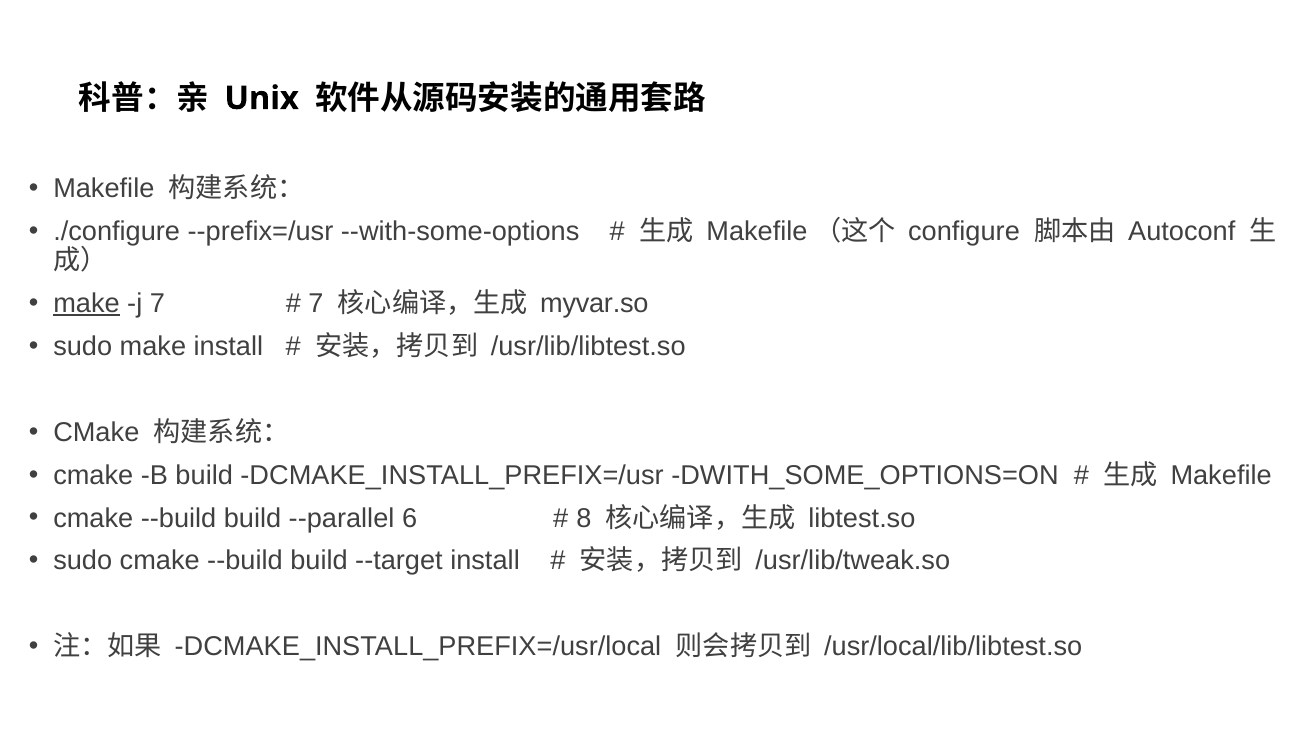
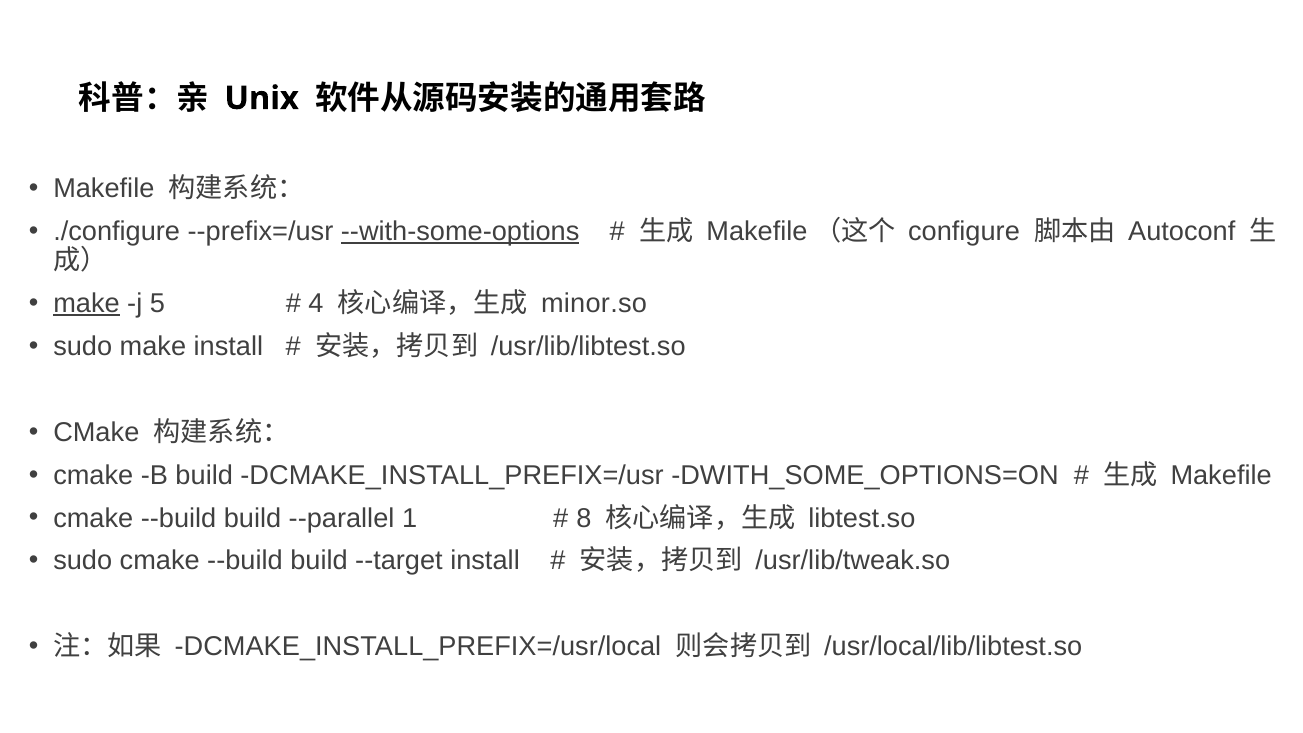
--with-some-options underline: none -> present
j 7: 7 -> 5
7 at (316, 304): 7 -> 4
myvar.so: myvar.so -> minor.so
6: 6 -> 1
